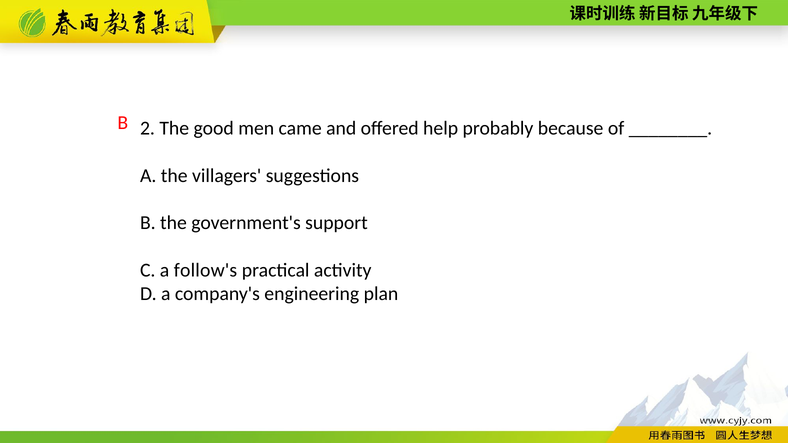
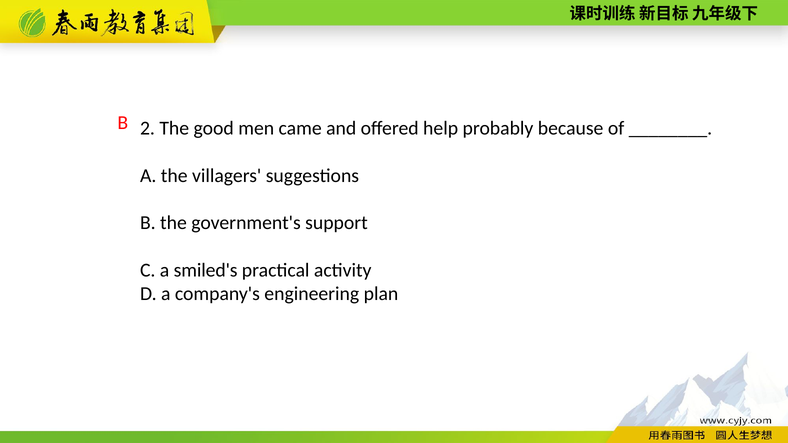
follow's: follow's -> smiled's
